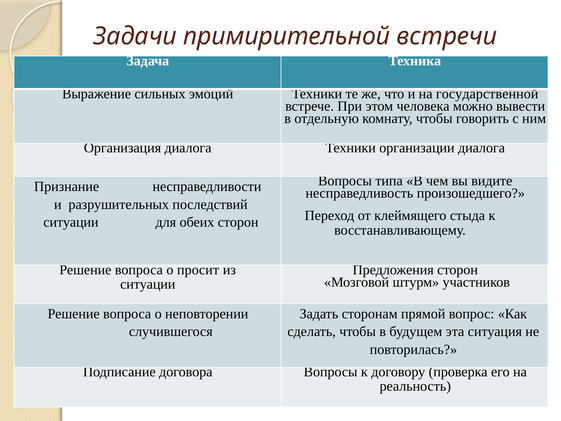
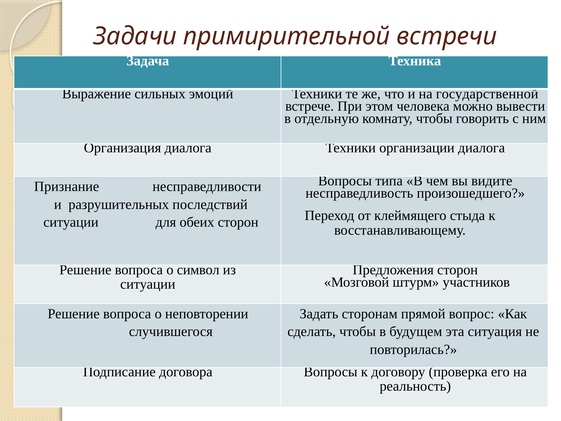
просит: просит -> символ
